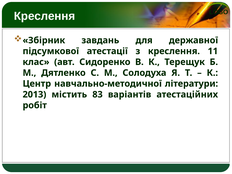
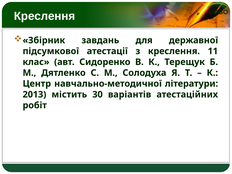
83: 83 -> 30
